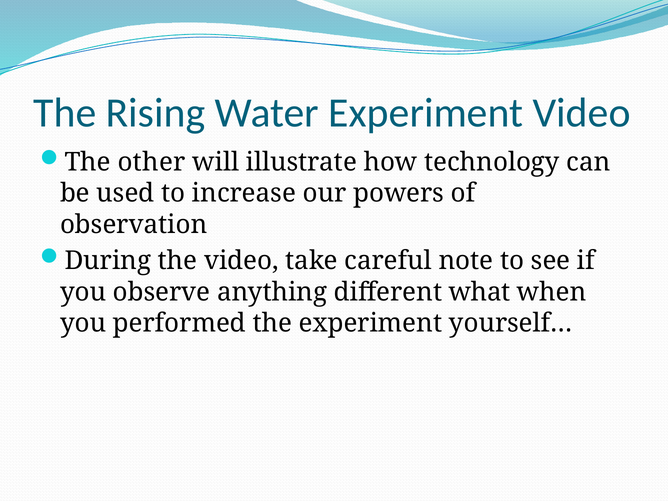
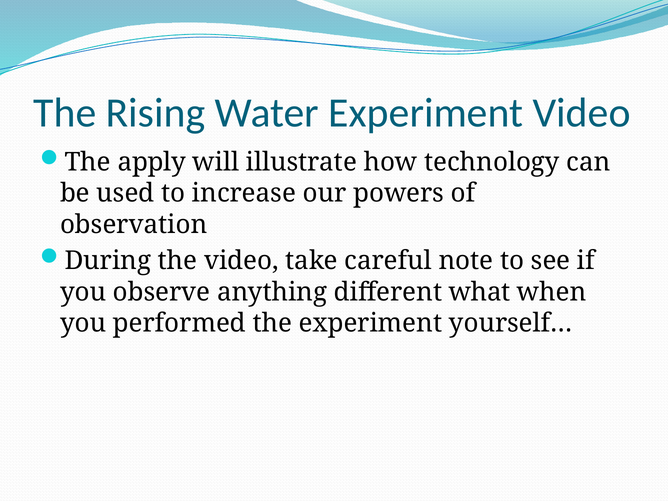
other: other -> apply
